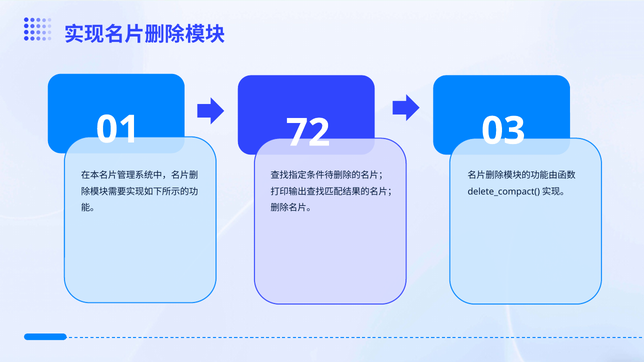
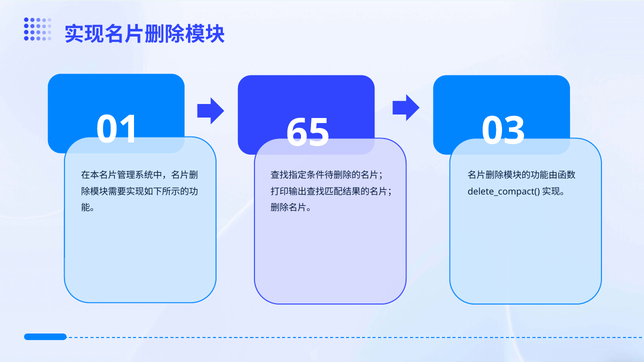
72: 72 -> 65
